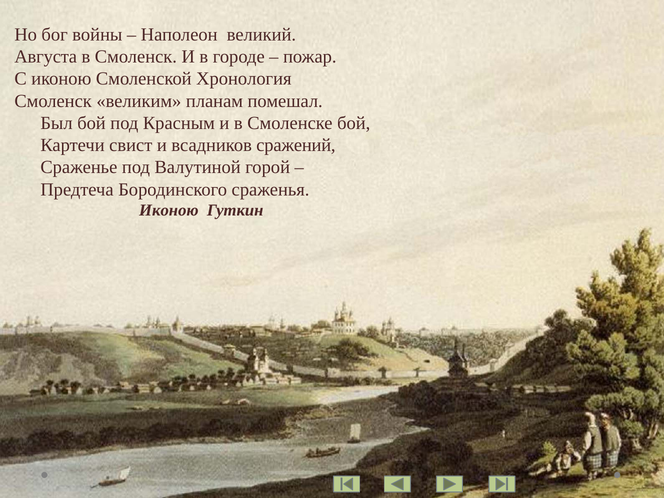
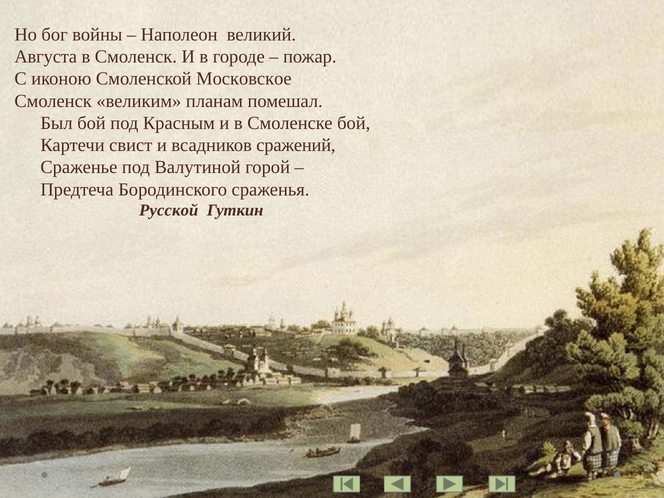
Хронология: Хронология -> Московское
Иконою at (169, 210): Иконою -> Русской
